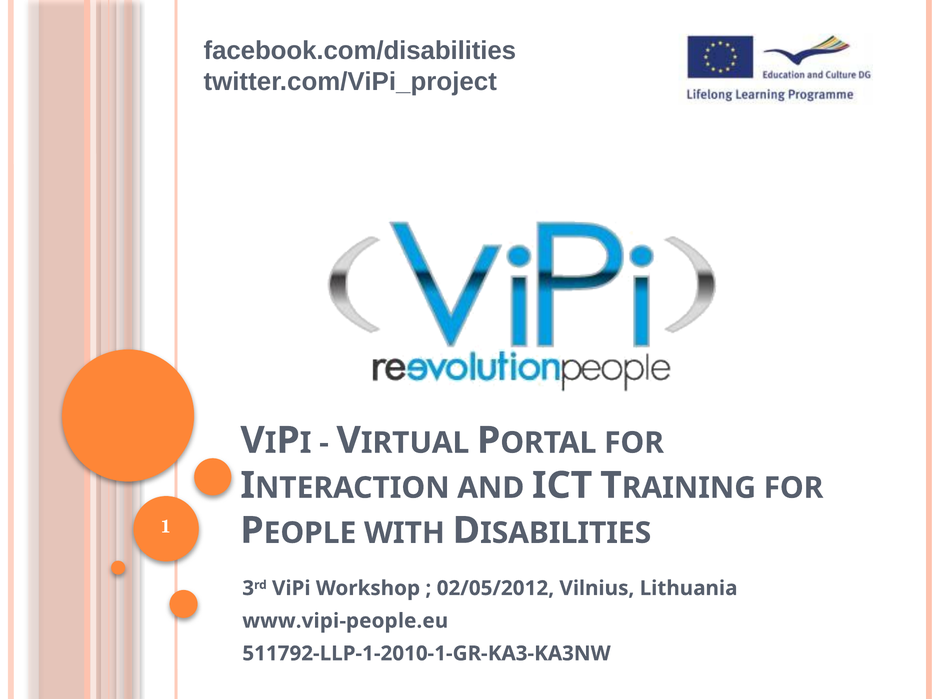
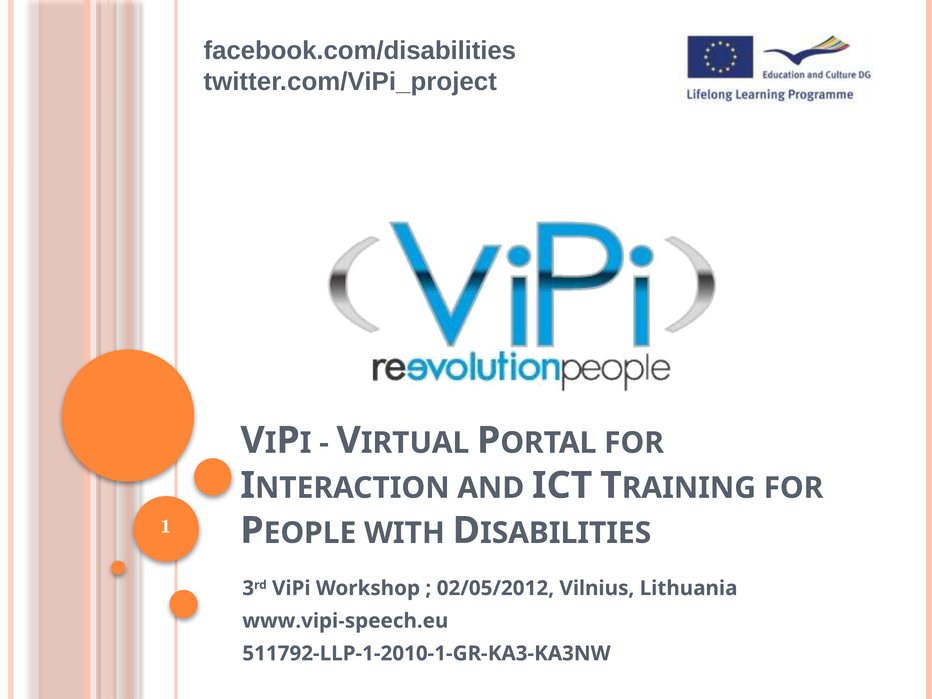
www.vipi-people.eu: www.vipi-people.eu -> www.vipi-speech.eu
